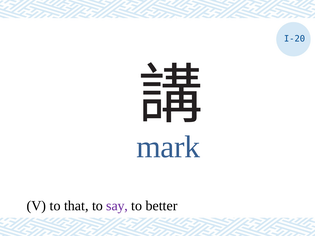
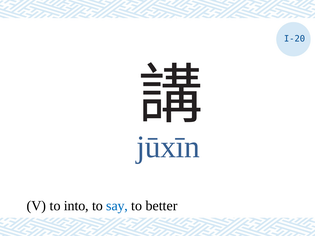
mark: mark -> jūxīn
that: that -> into
say colour: purple -> blue
